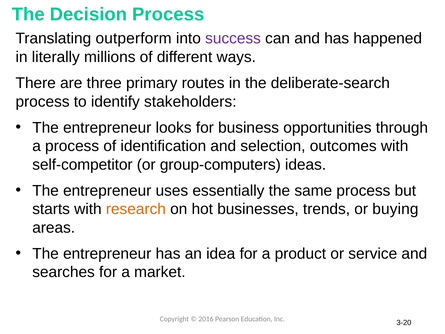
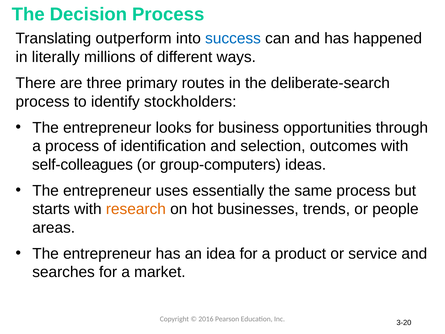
success colour: purple -> blue
stakeholders: stakeholders -> stockholders
self-competitor: self-competitor -> self-colleagues
buying: buying -> people
